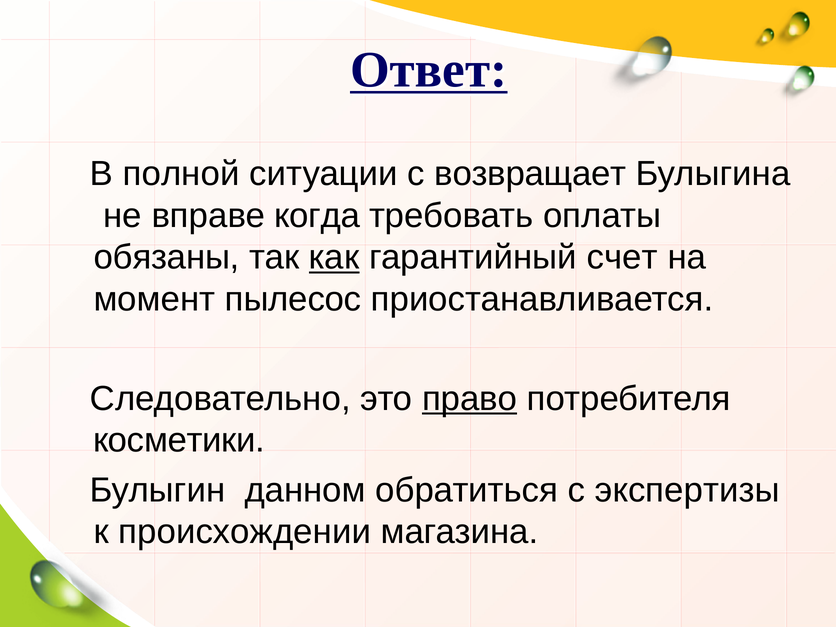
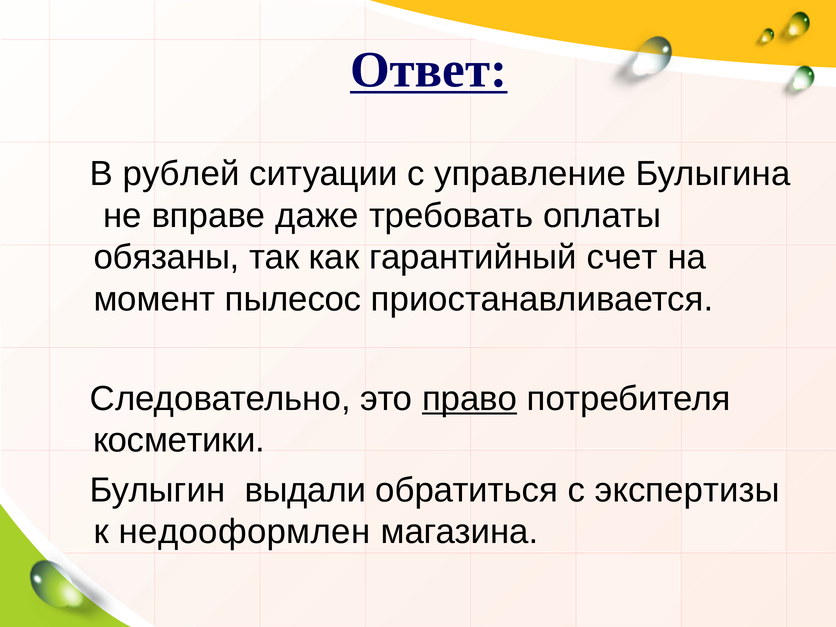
полной: полной -> рублей
возвращает: возвращает -> управление
когда: когда -> даже
как underline: present -> none
данном: данном -> выдали
происхождении: происхождении -> недооформлен
